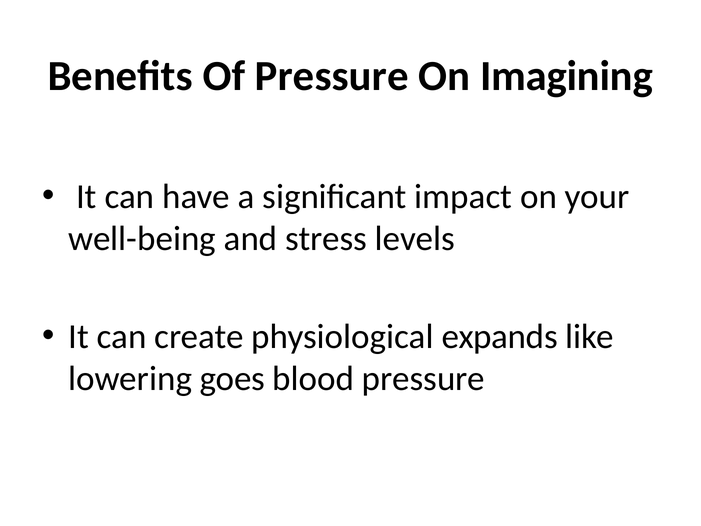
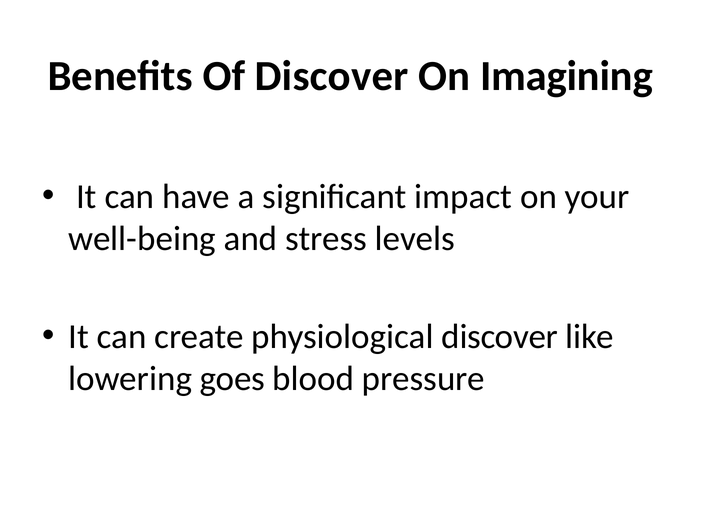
Of Pressure: Pressure -> Discover
physiological expands: expands -> discover
